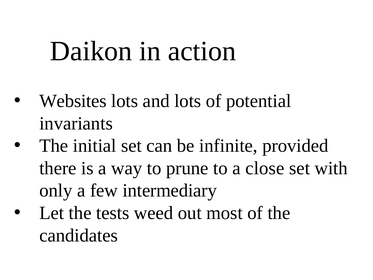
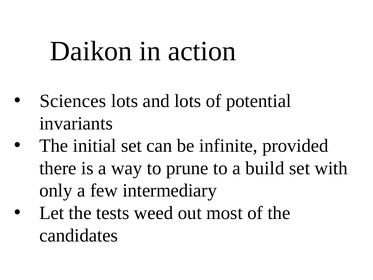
Websites: Websites -> Sciences
close: close -> build
